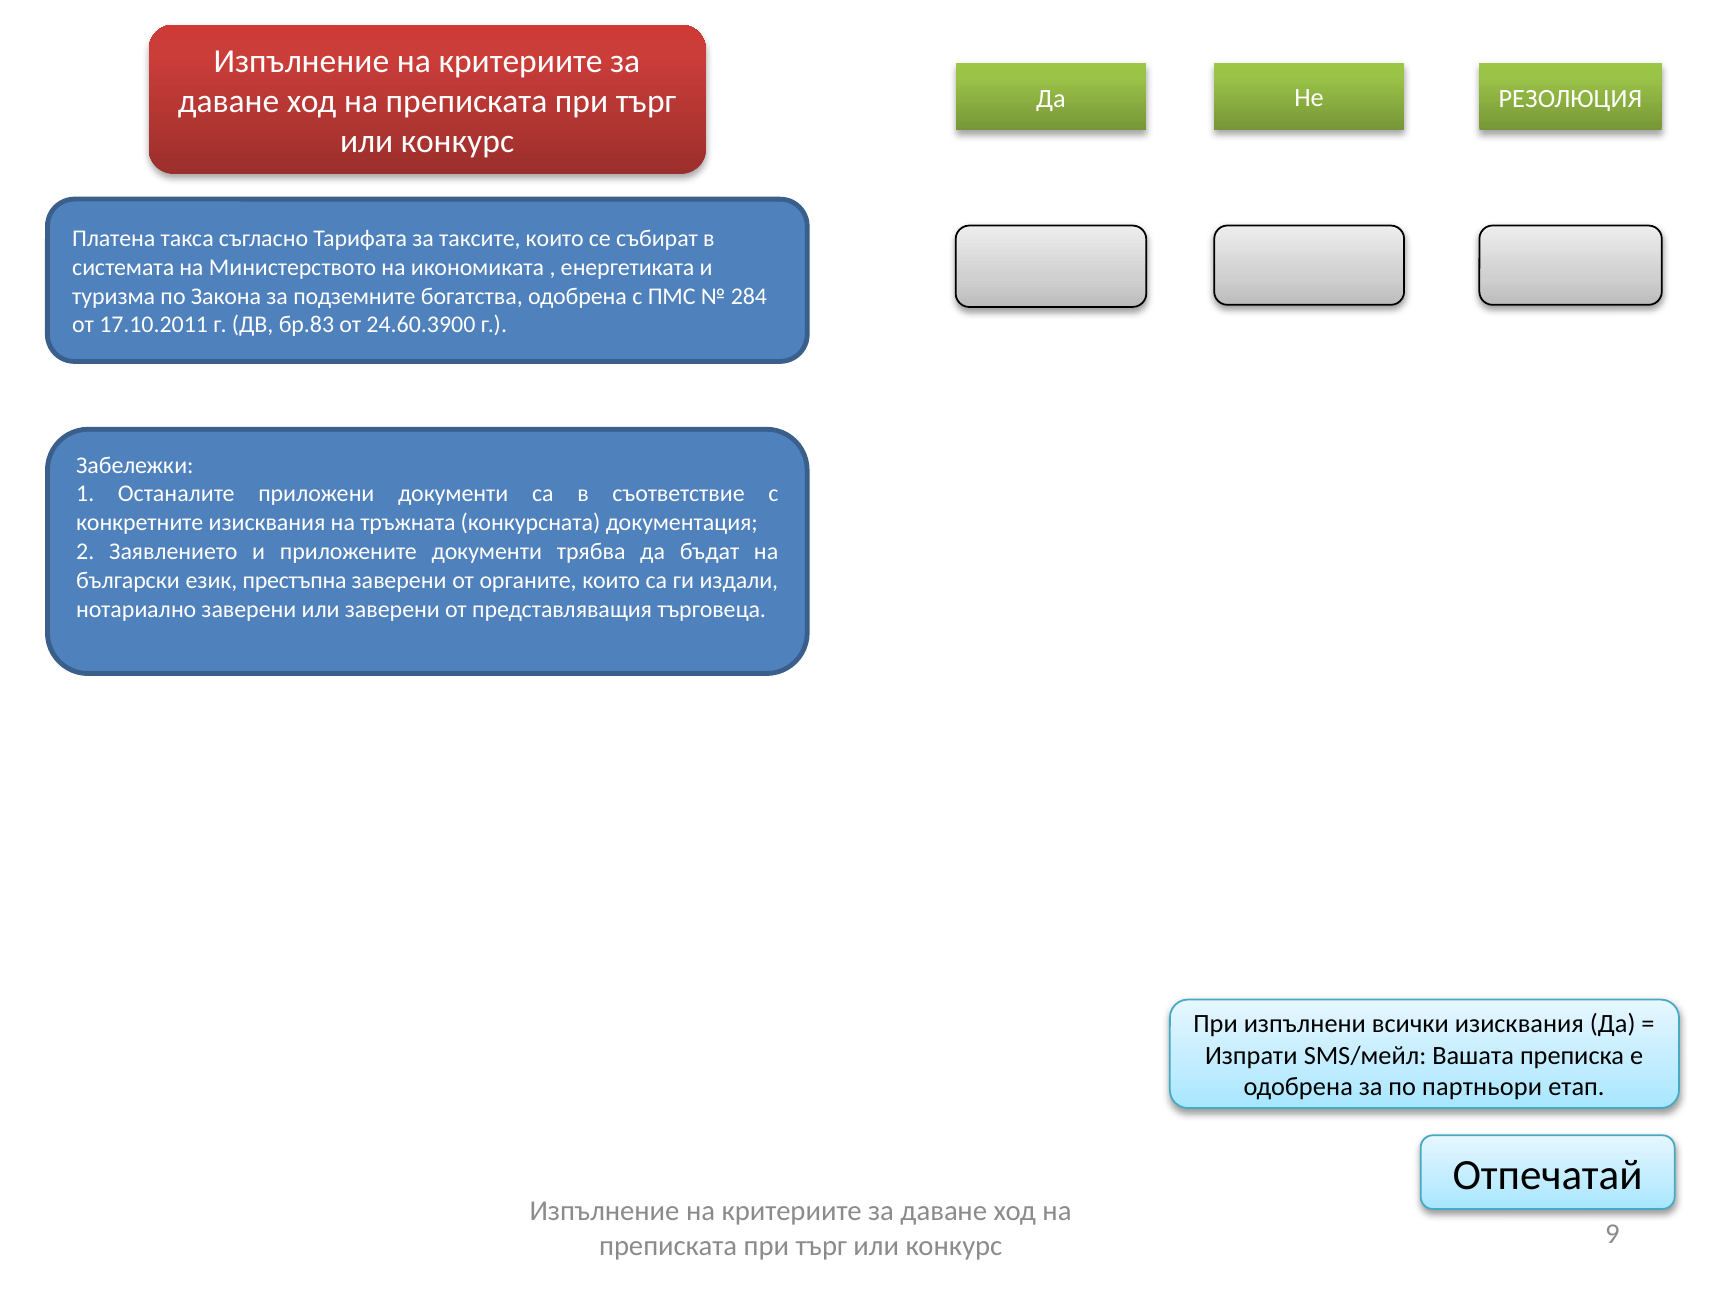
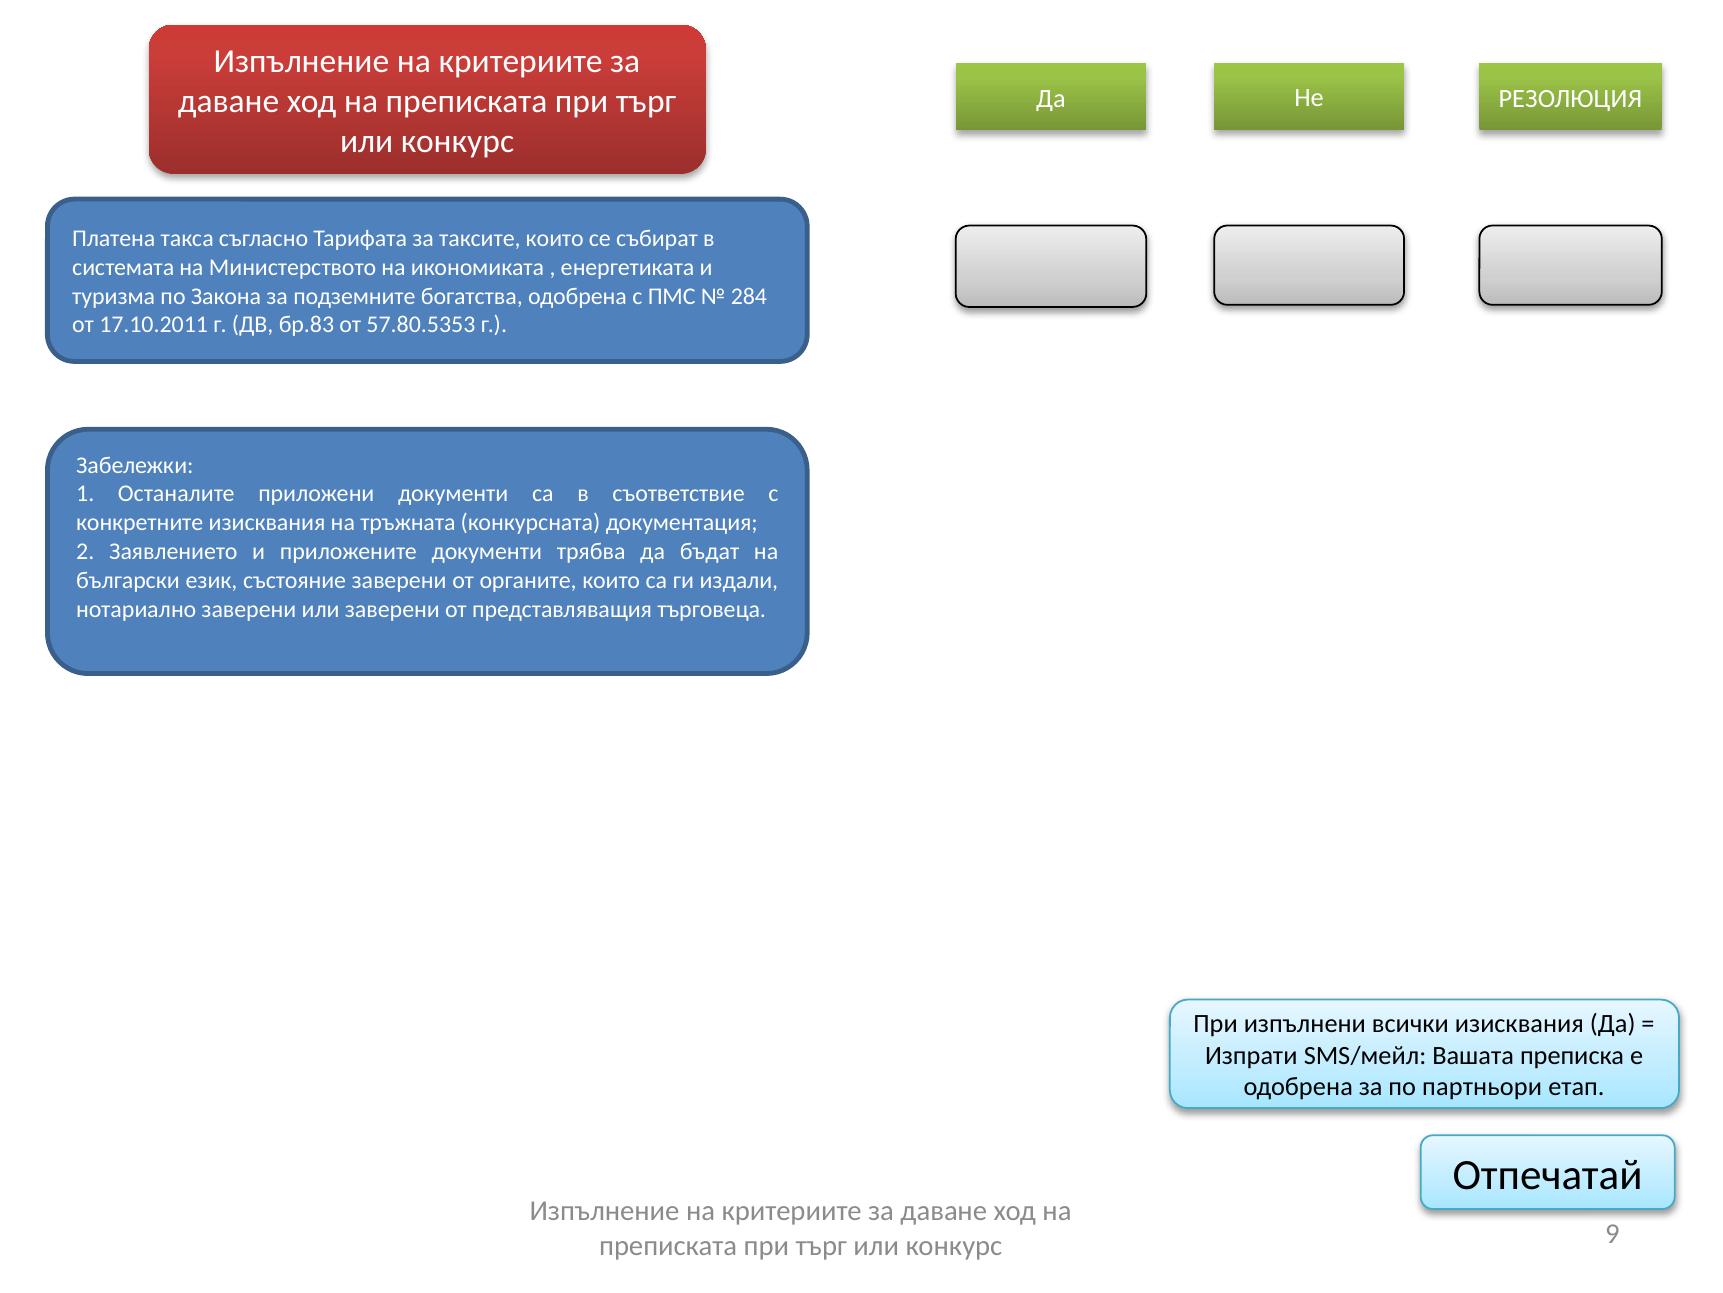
24.60.3900: 24.60.3900 -> 57.80.5353
престъпна: престъпна -> състояние
